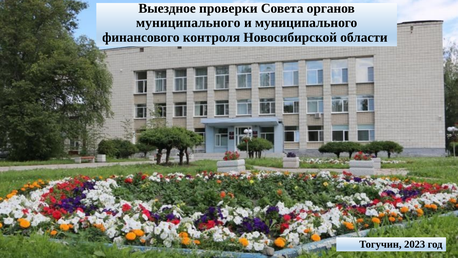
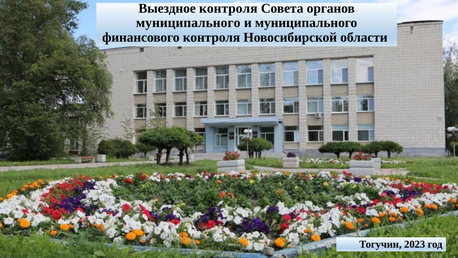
Выездное проверки: проверки -> контроля
